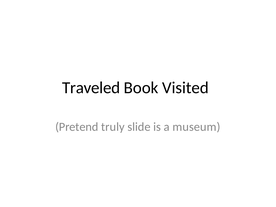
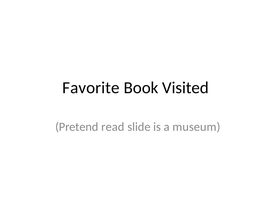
Traveled: Traveled -> Favorite
truly: truly -> read
